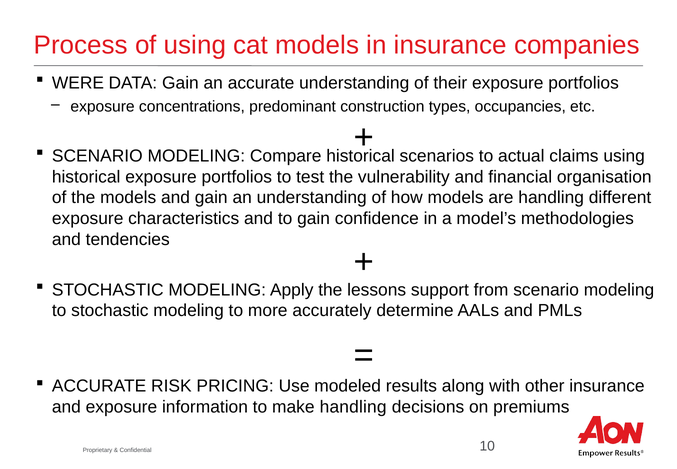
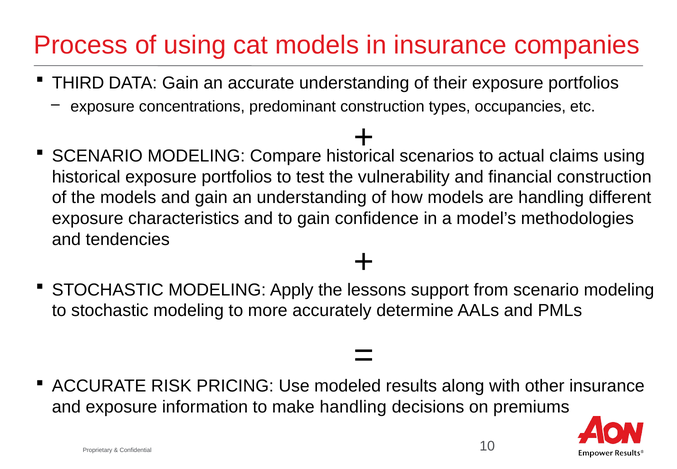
WERE: WERE -> THIRD
financial organisation: organisation -> construction
